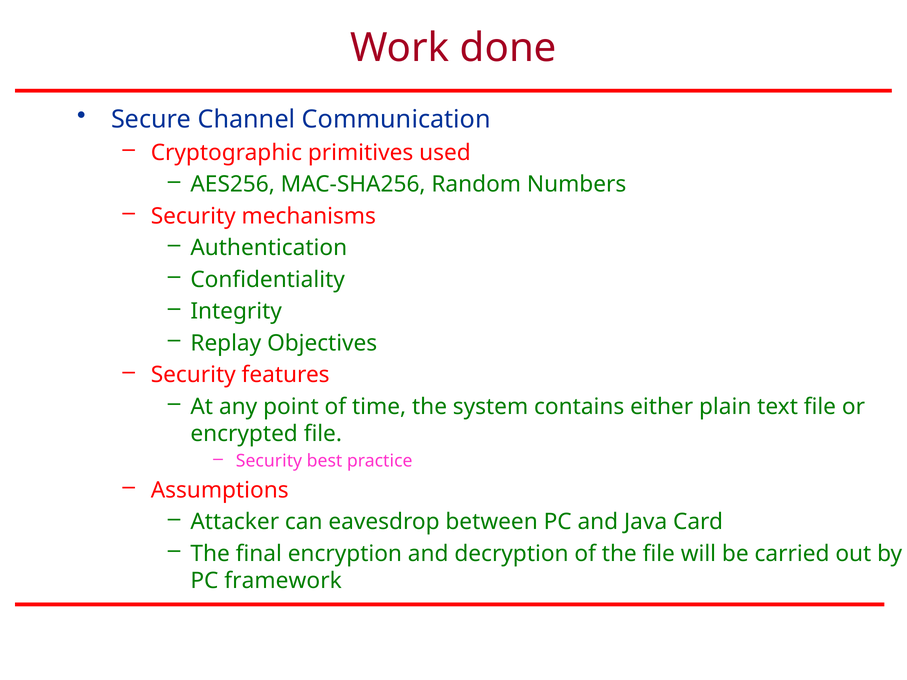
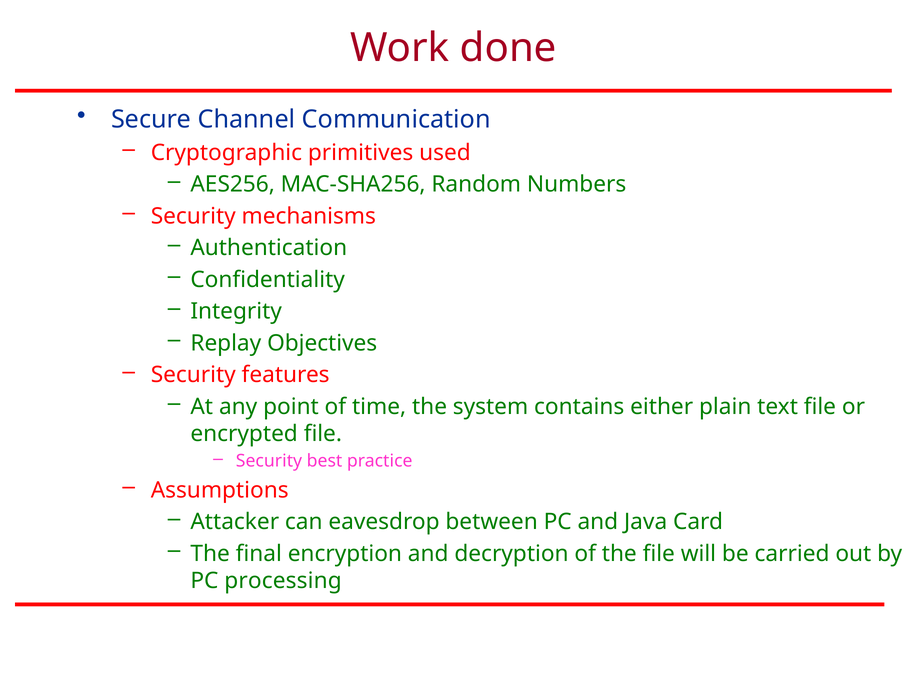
framework: framework -> processing
